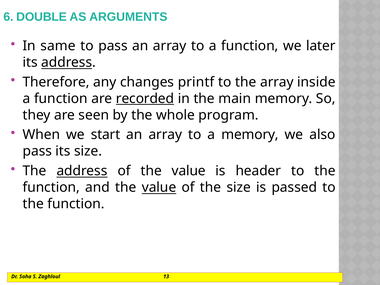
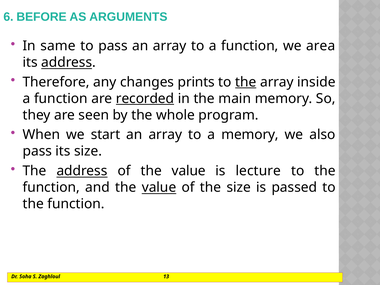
DOUBLE: DOUBLE -> BEFORE
later: later -> area
printf: printf -> prints
the at (246, 82) underline: none -> present
header: header -> lecture
